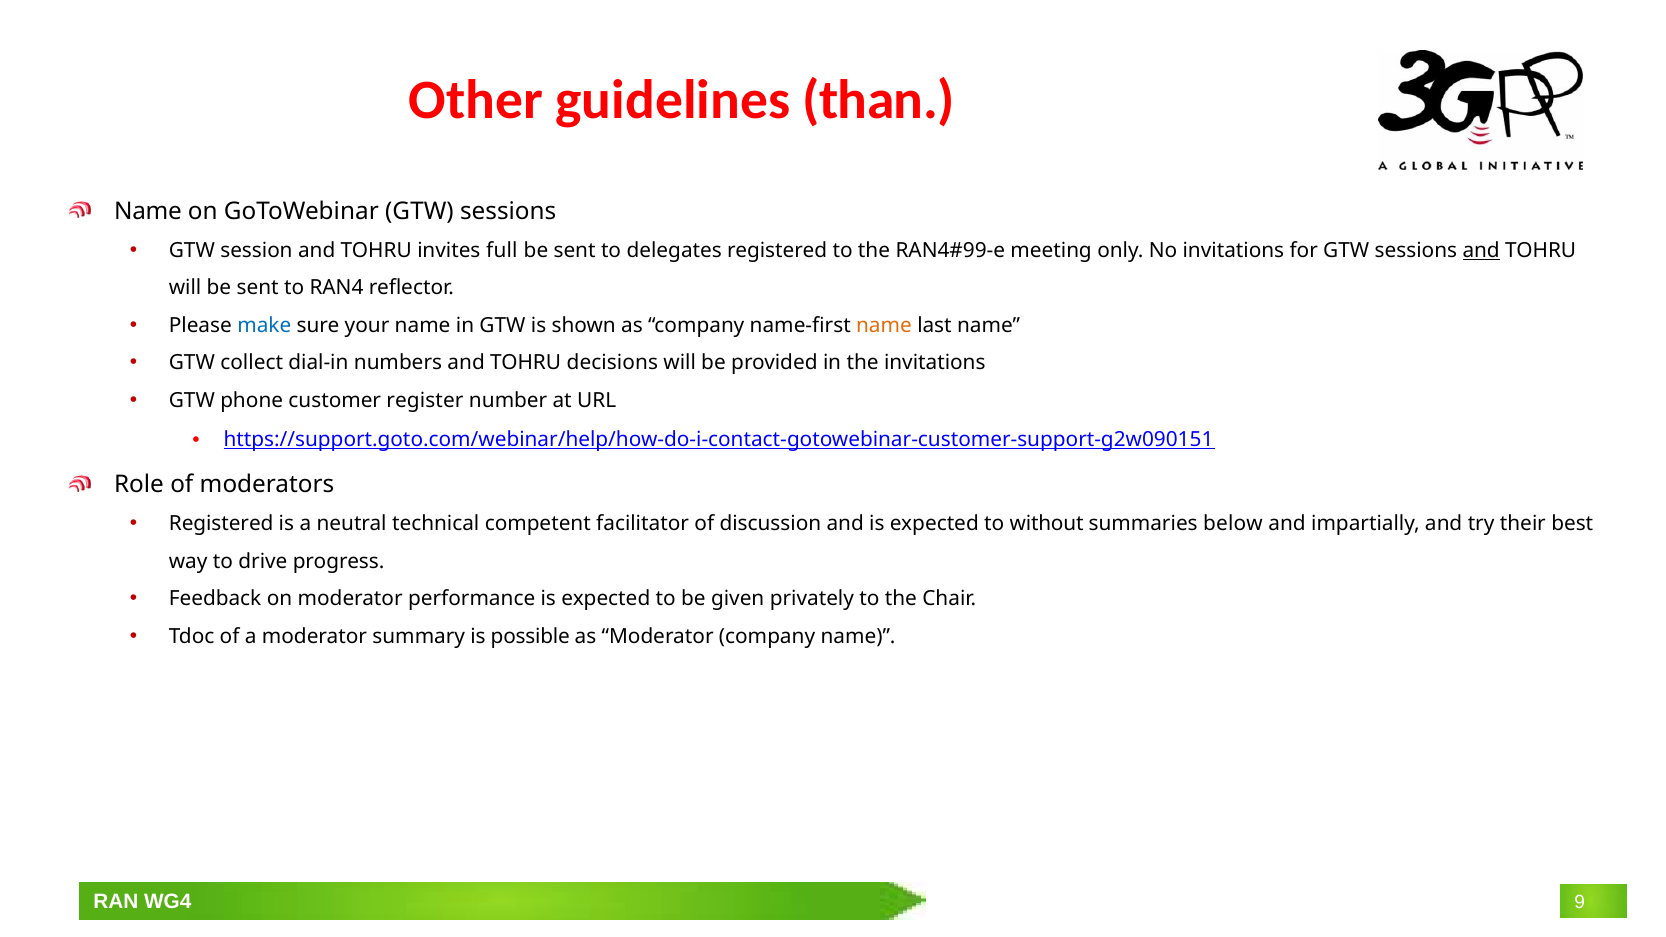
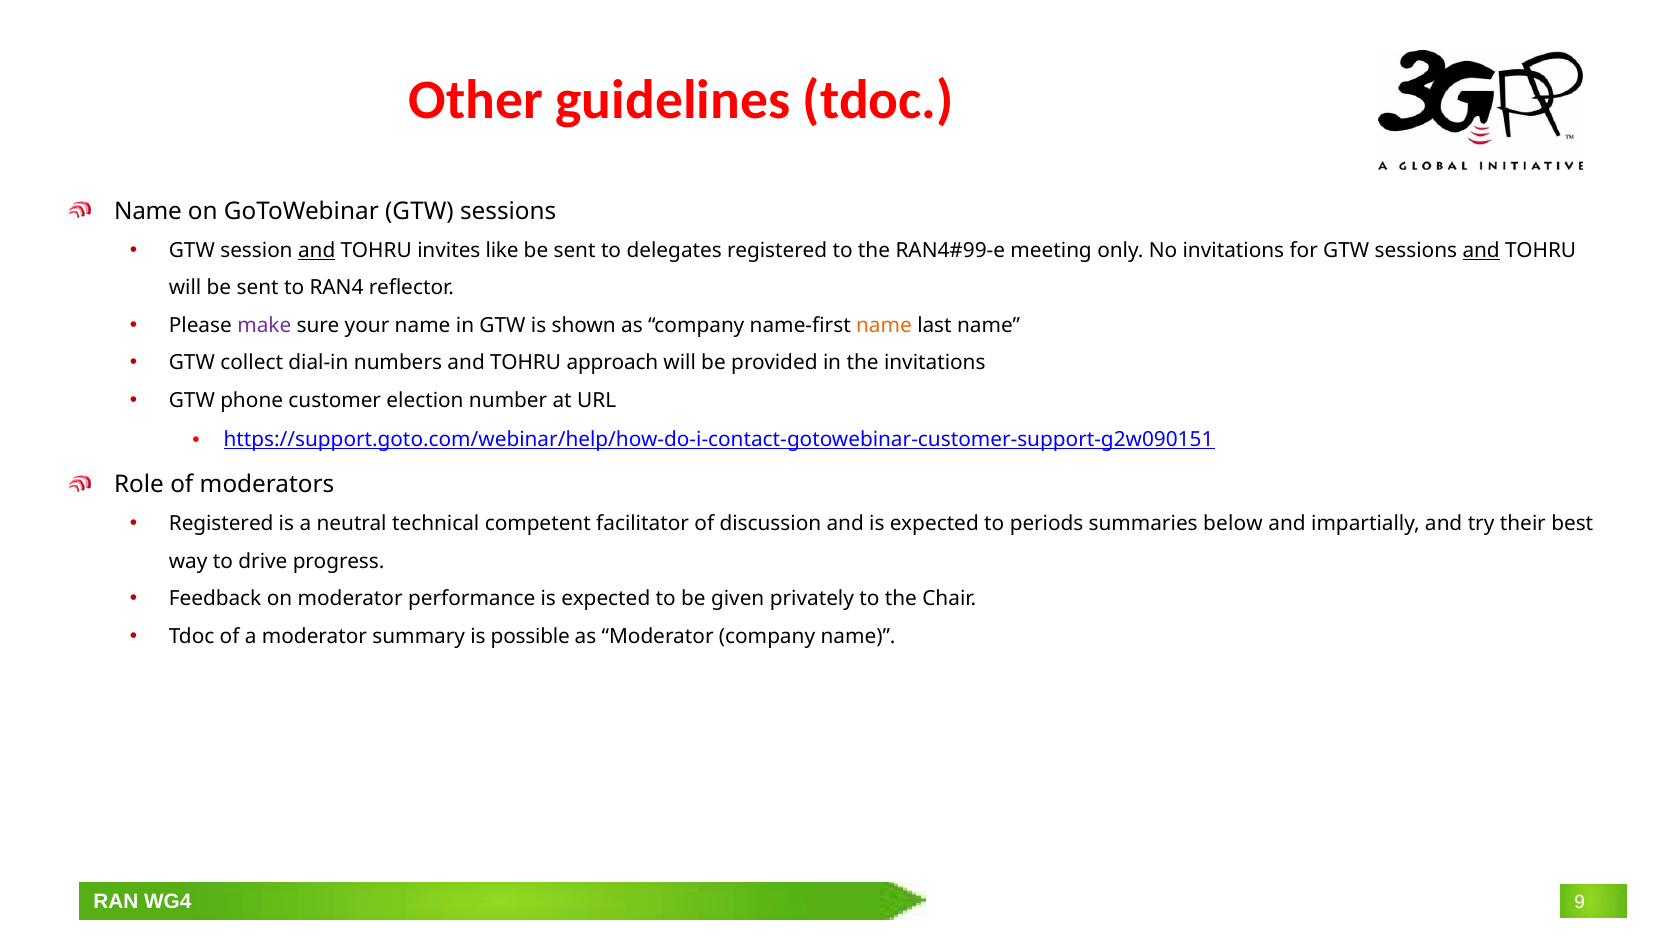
guidelines than: than -> tdoc
and at (317, 250) underline: none -> present
full: full -> like
make colour: blue -> purple
decisions: decisions -> approach
register: register -> election
without: without -> periods
